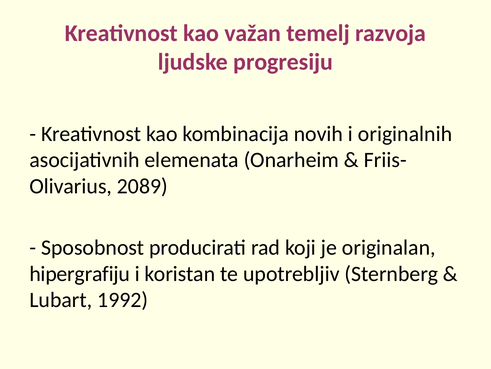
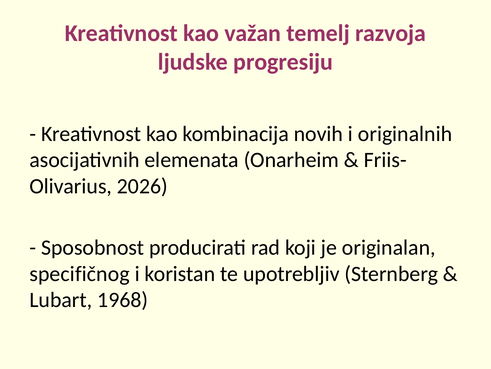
2089: 2089 -> 2026
hipergrafiju: hipergrafiju -> specifičnog
1992: 1992 -> 1968
